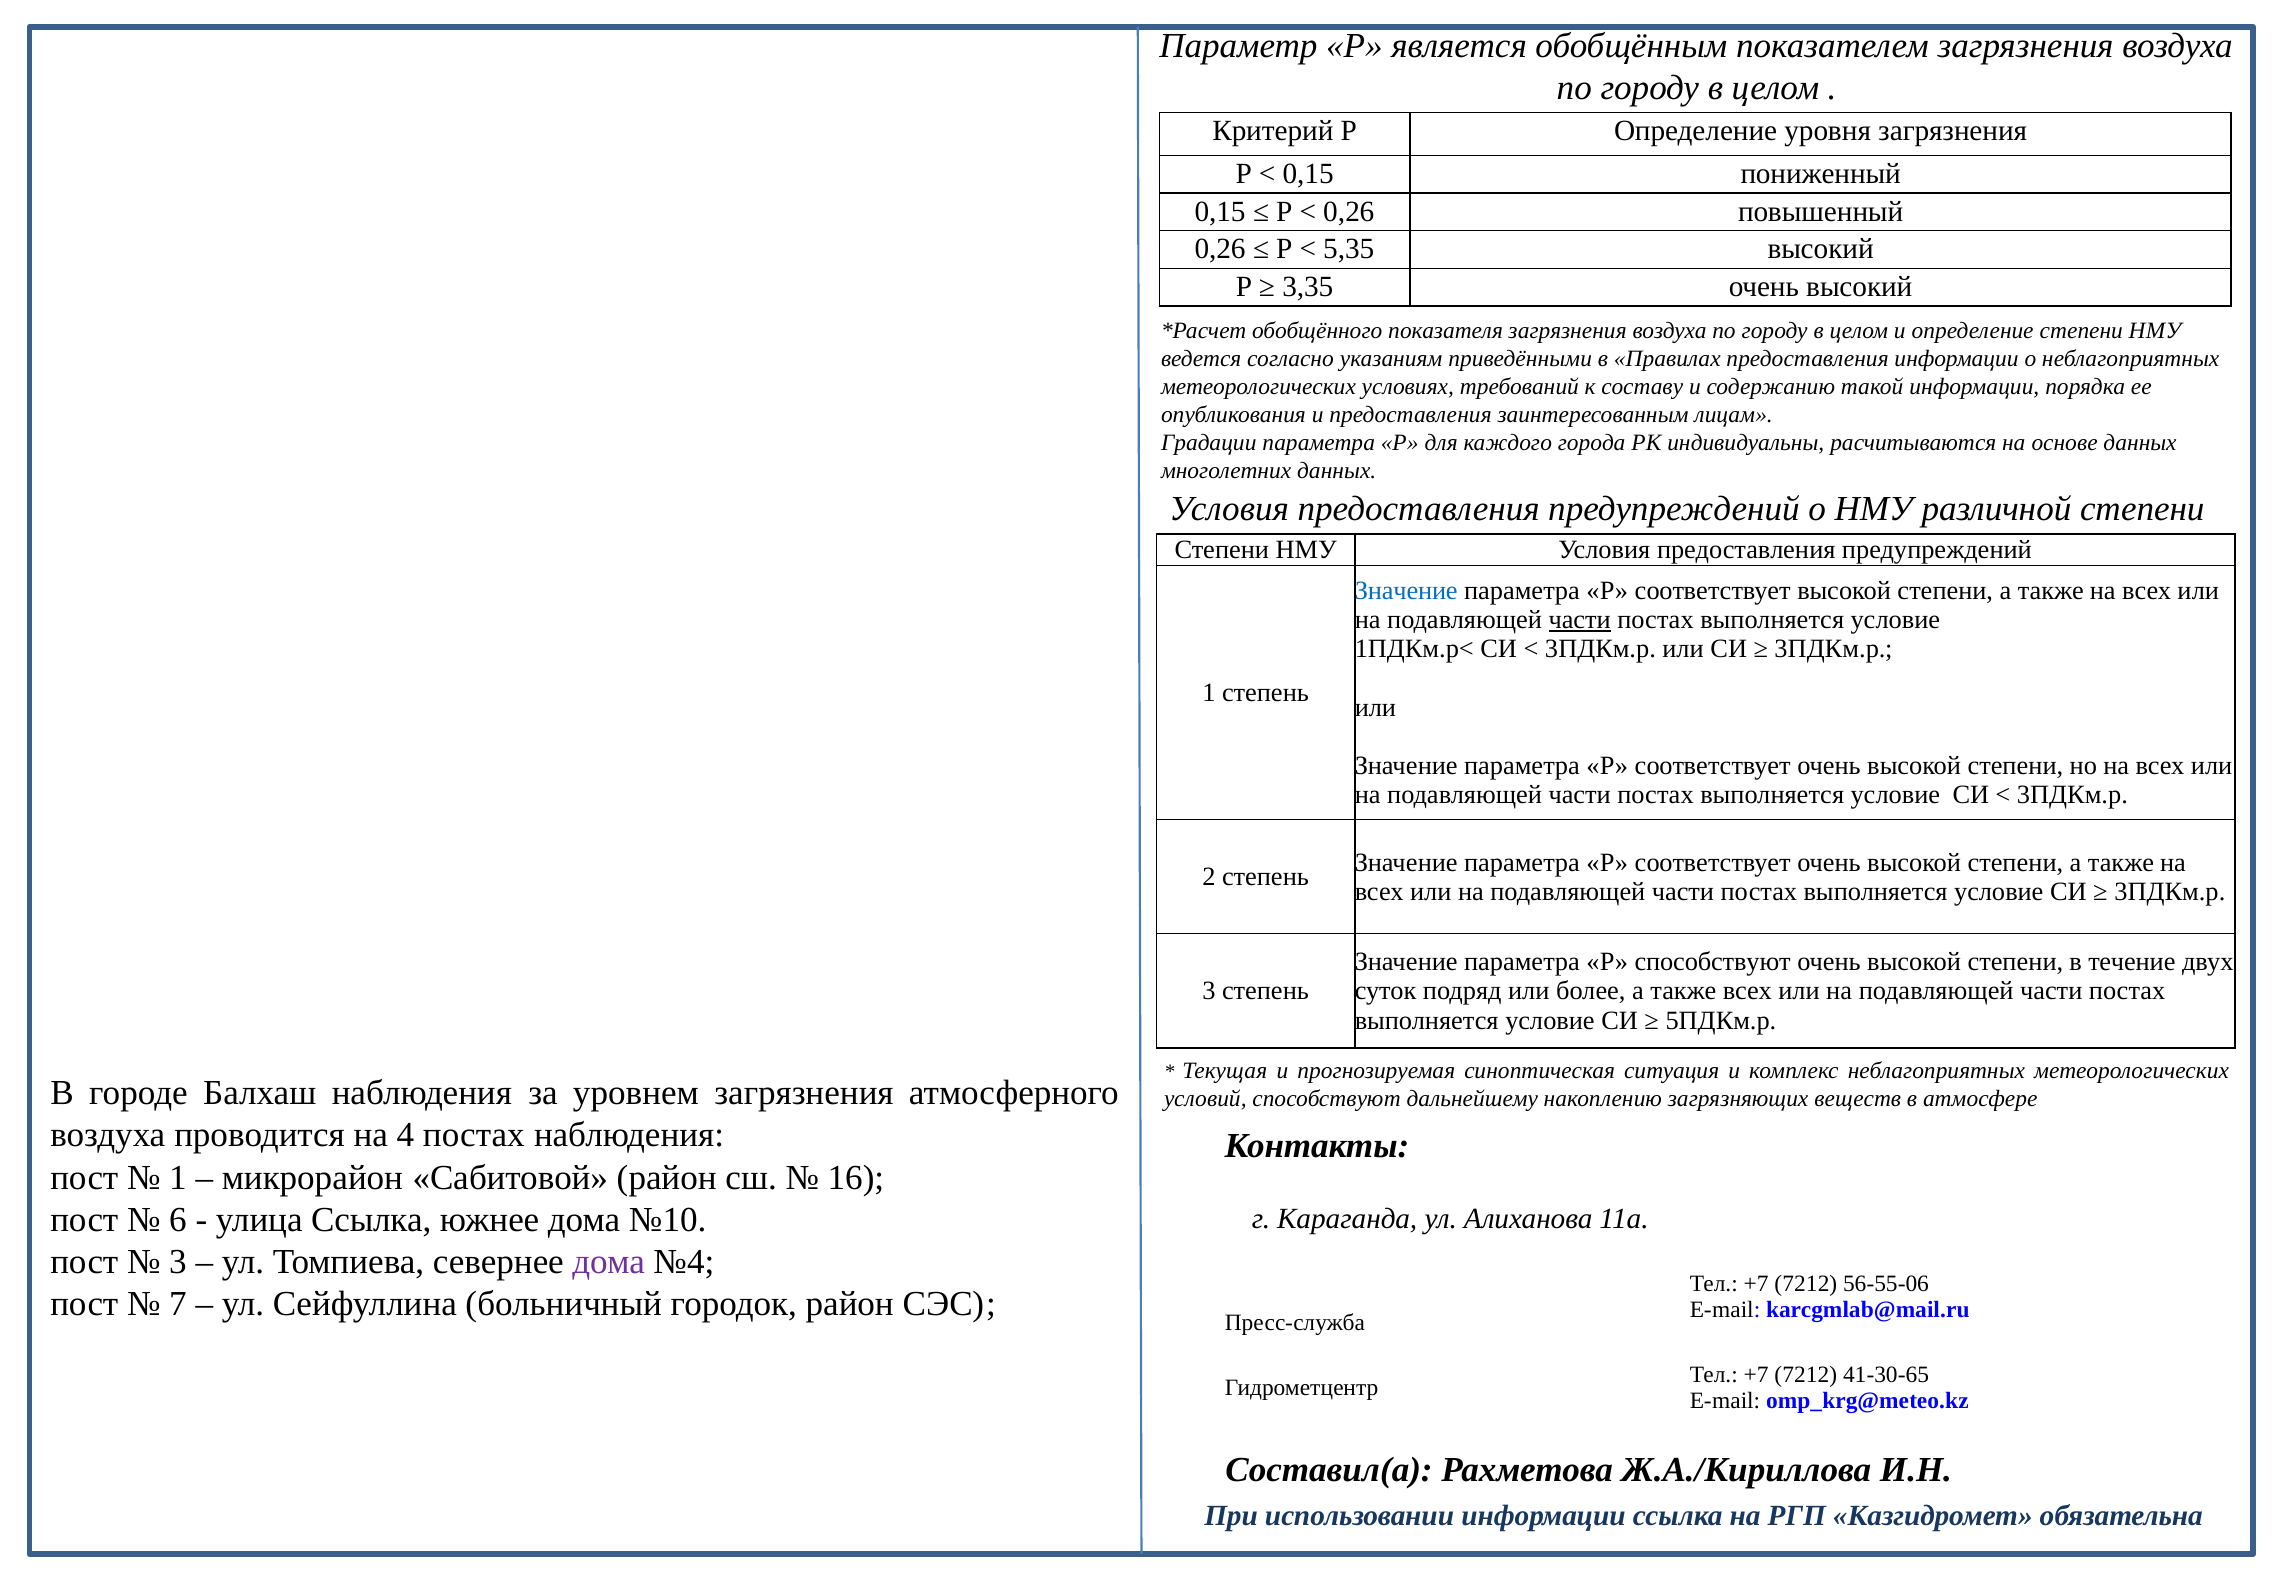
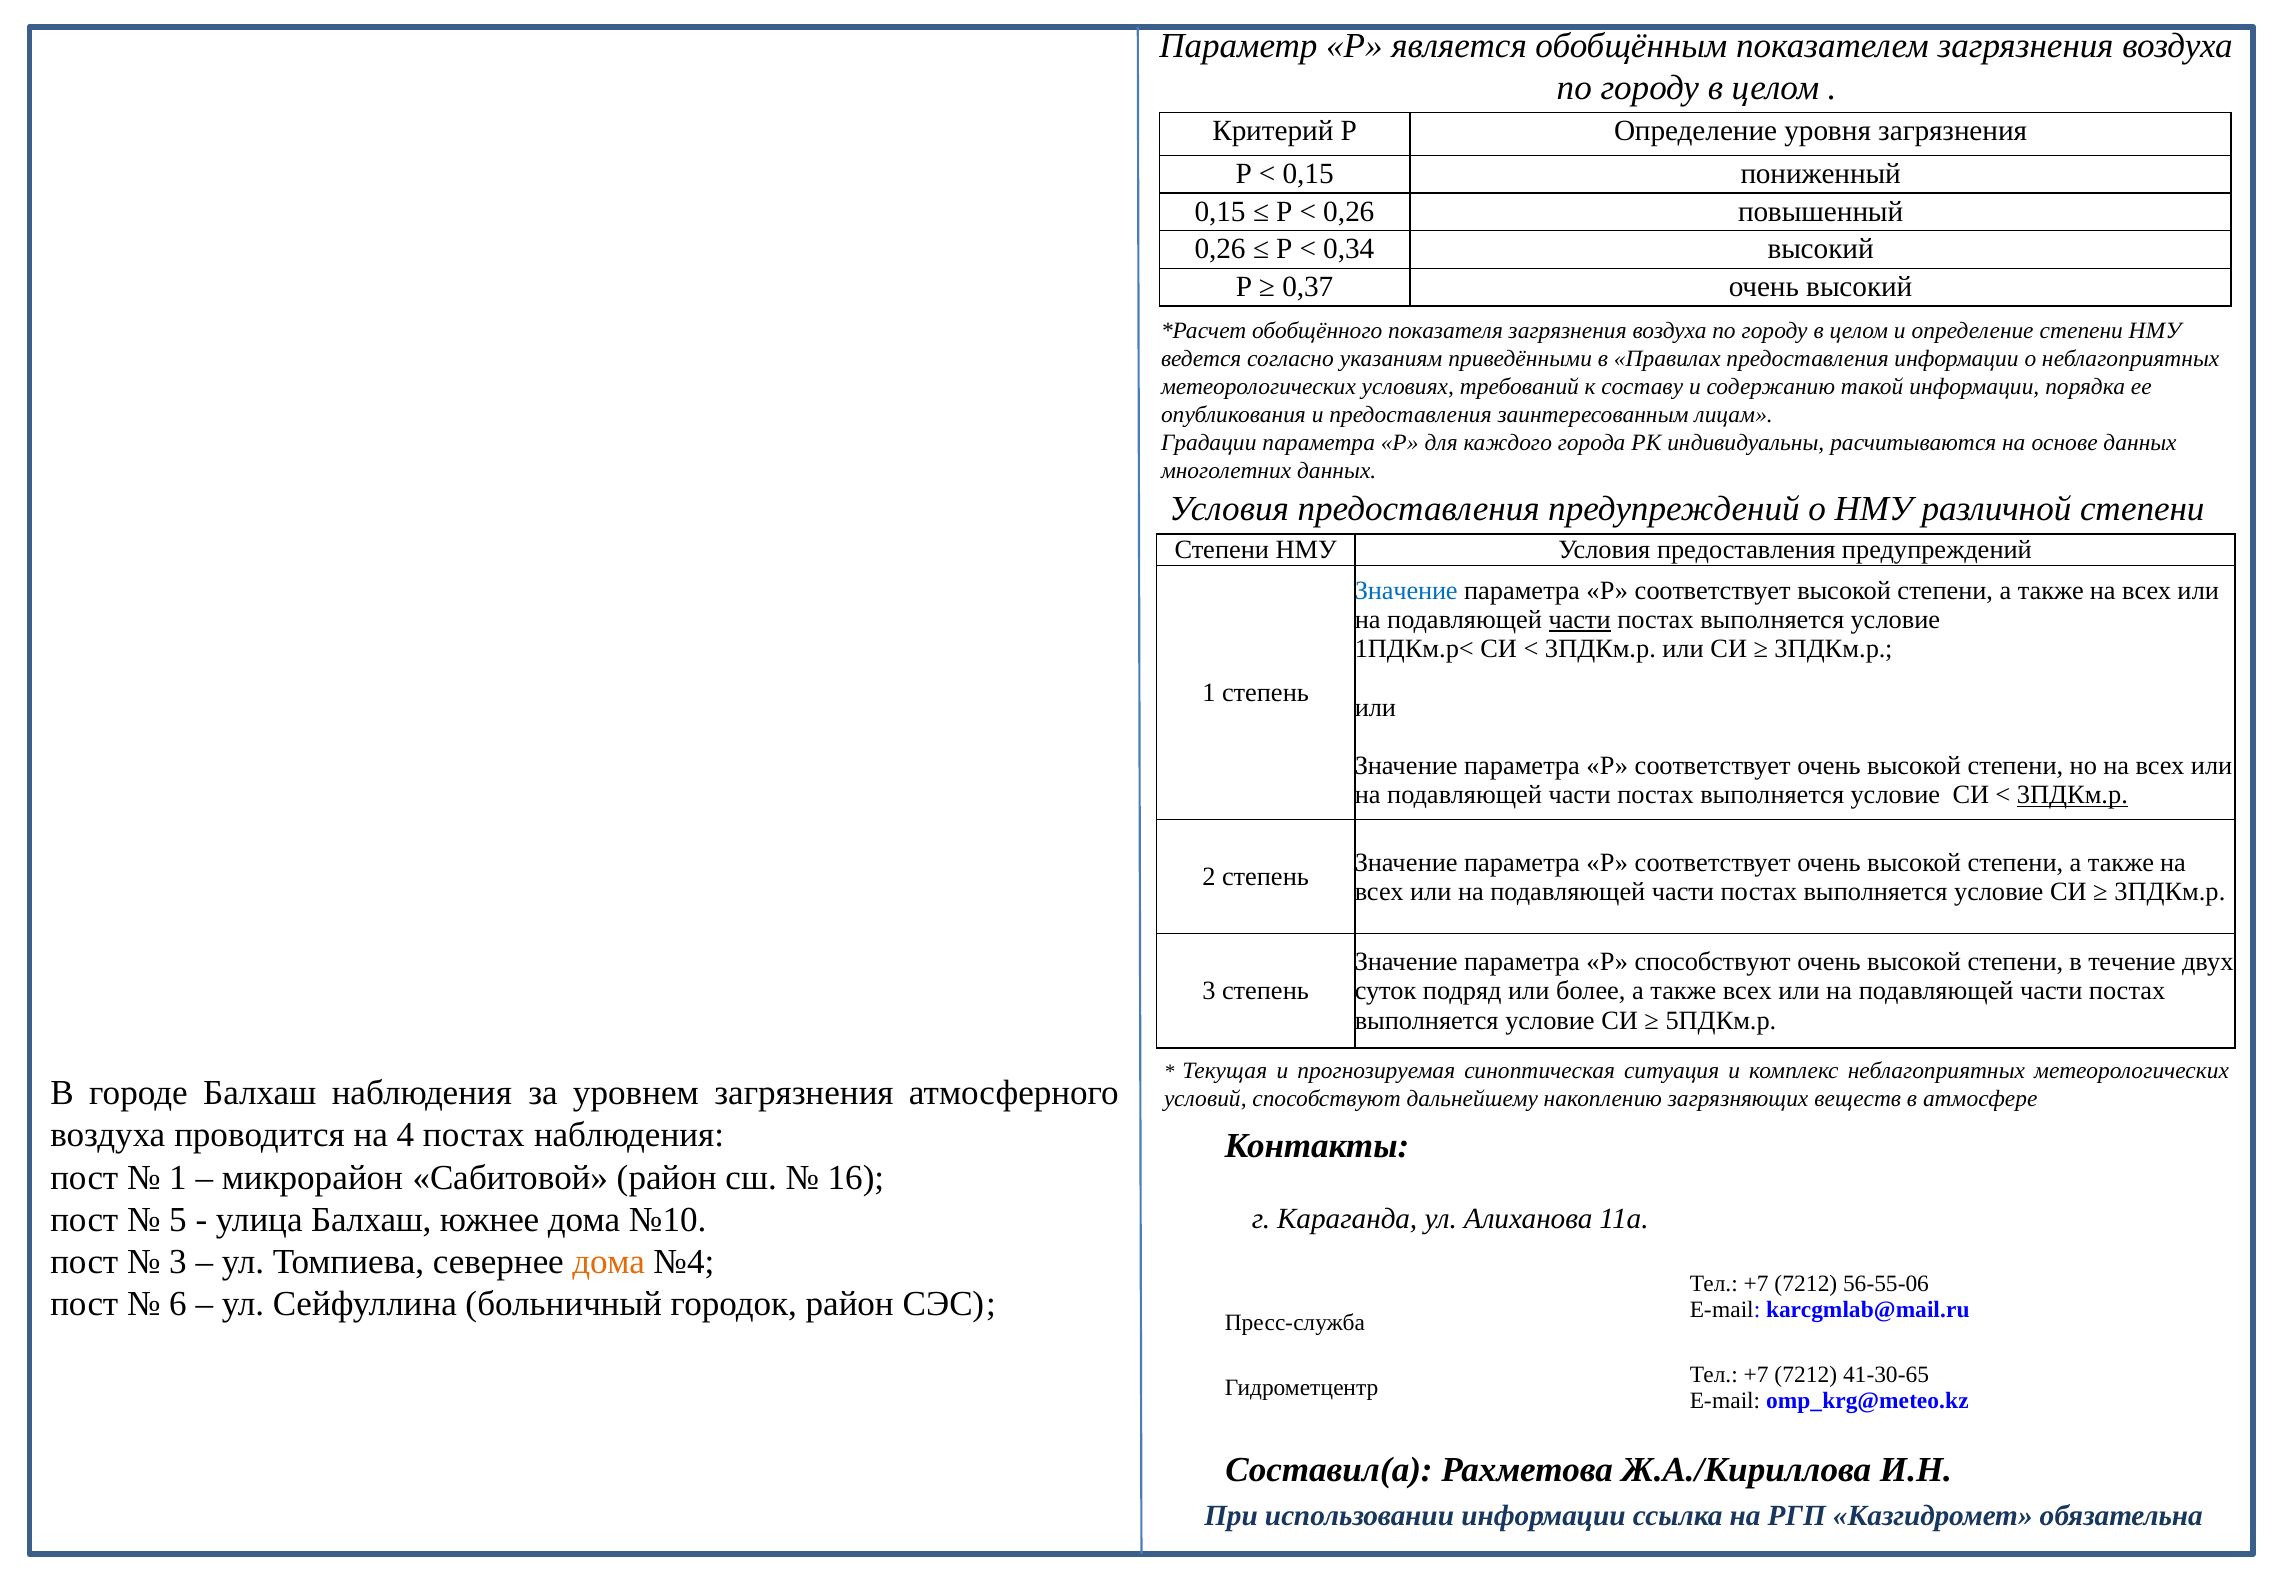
5,35: 5,35 -> 0,34
3,35: 3,35 -> 0,37
3ПДКм.р at (2072, 795) underline: none -> present
6: 6 -> 5
улица Ссылка: Ссылка -> Балхаш
дома at (609, 1261) colour: purple -> orange
7: 7 -> 6
